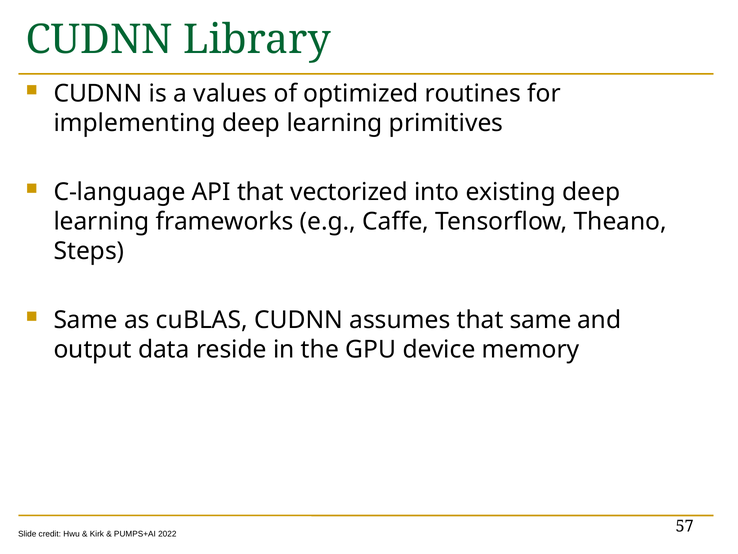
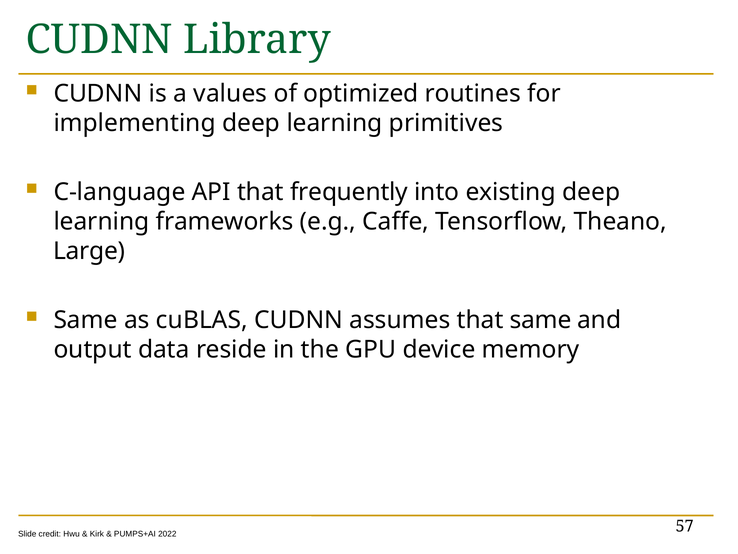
vectorized: vectorized -> frequently
Steps: Steps -> Large
